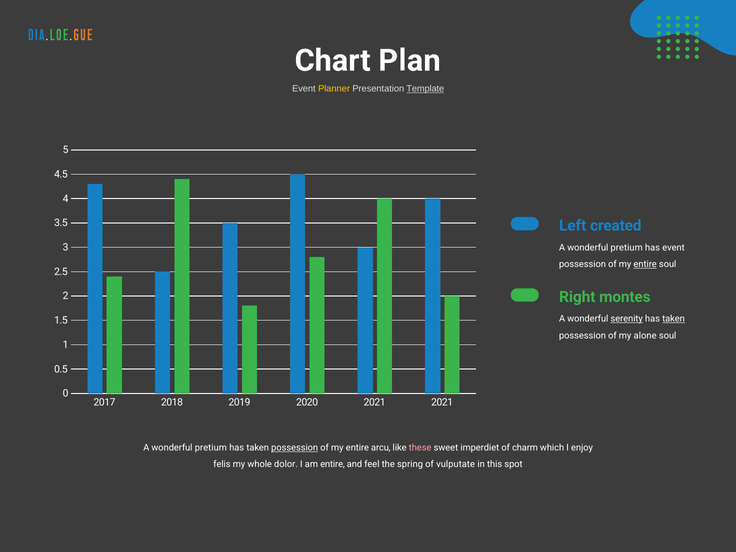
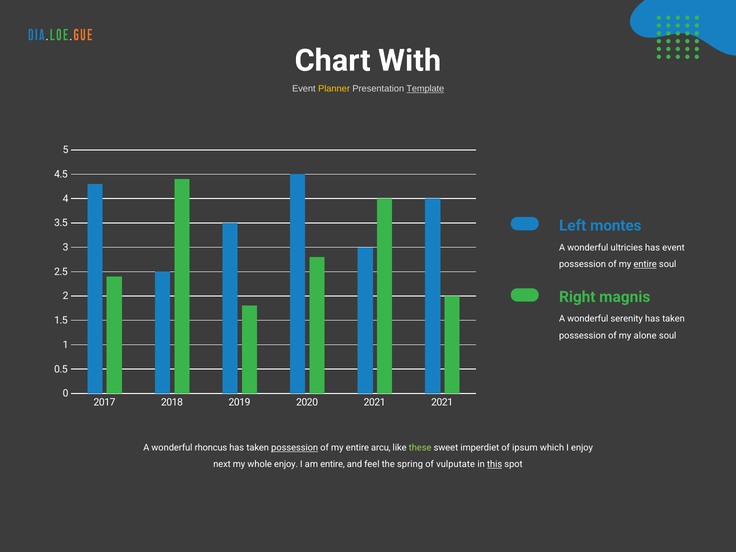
Plan: Plan -> With
created: created -> montes
pretium at (627, 248): pretium -> ultricies
montes: montes -> magnis
serenity underline: present -> none
taken at (674, 319) underline: present -> none
pretium at (211, 448): pretium -> rhoncus
these colour: pink -> light green
charm: charm -> ipsum
felis: felis -> next
whole dolor: dolor -> enjoy
this underline: none -> present
